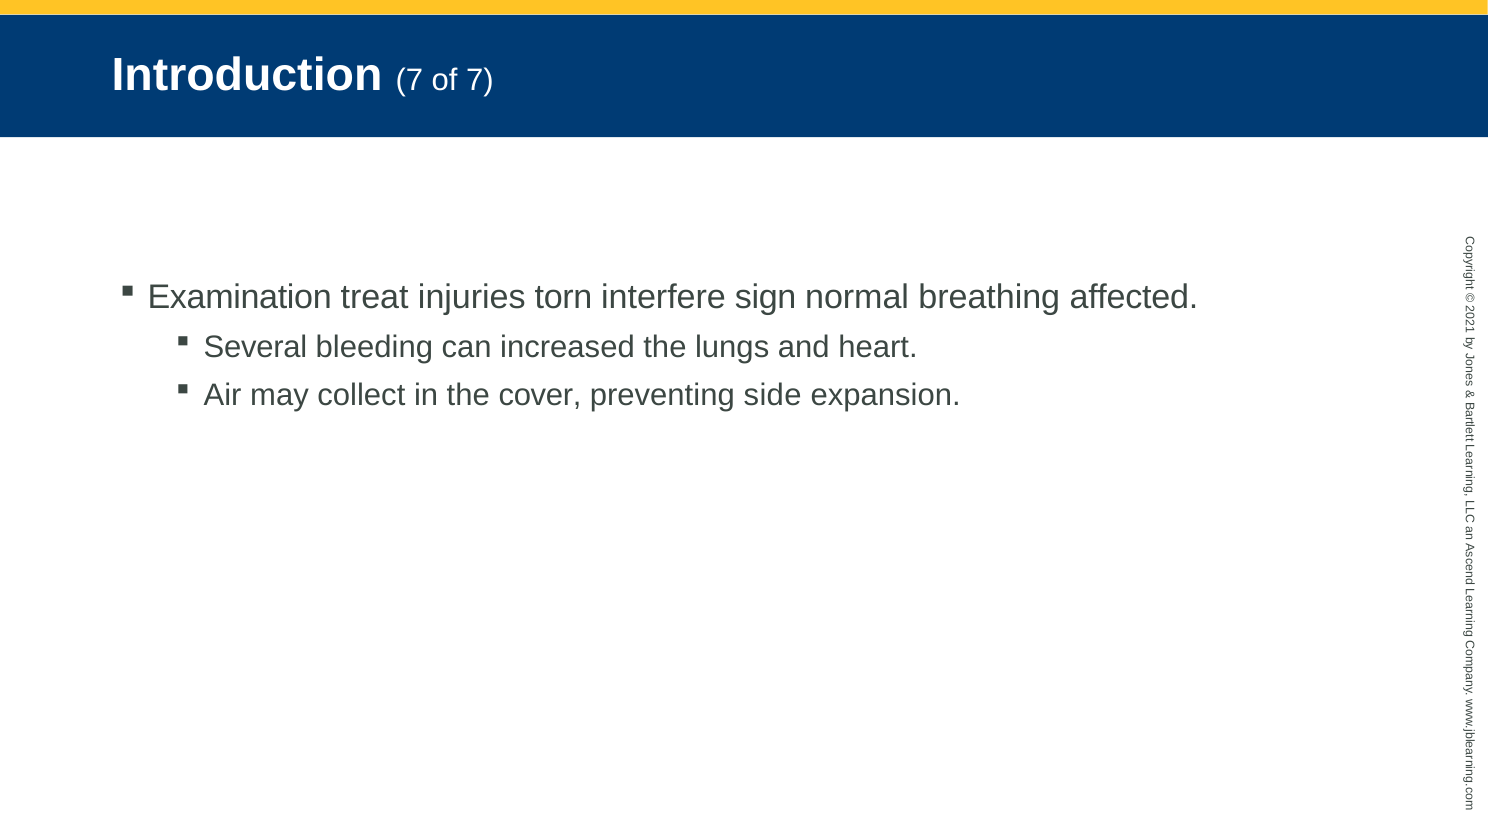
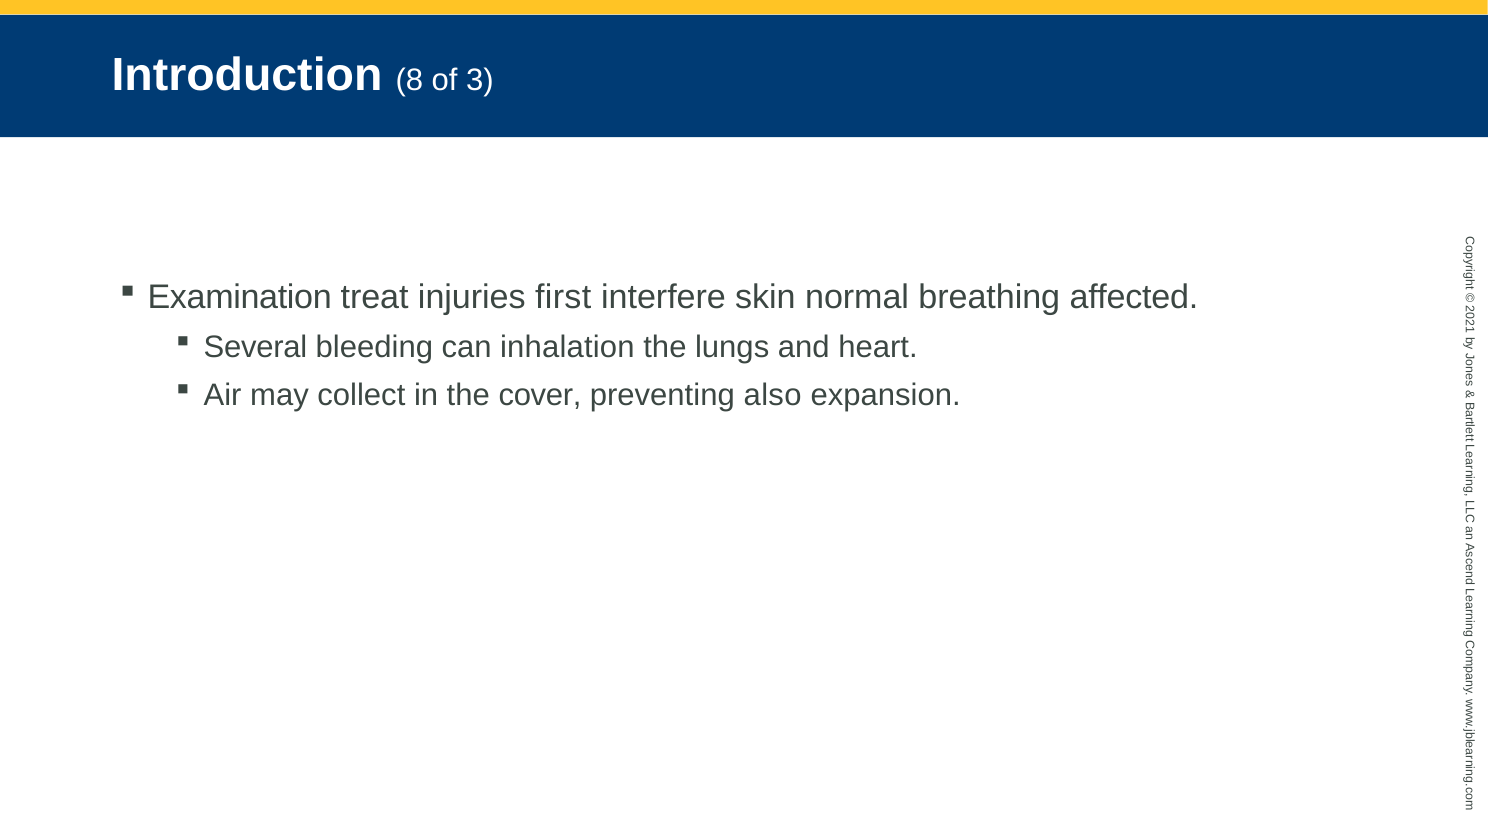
Introduction 7: 7 -> 8
of 7: 7 -> 3
torn: torn -> first
sign: sign -> skin
increased: increased -> inhalation
side: side -> also
